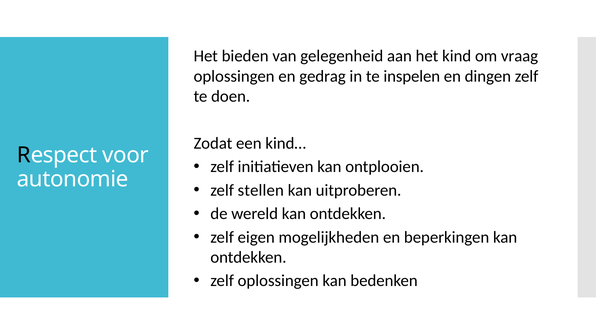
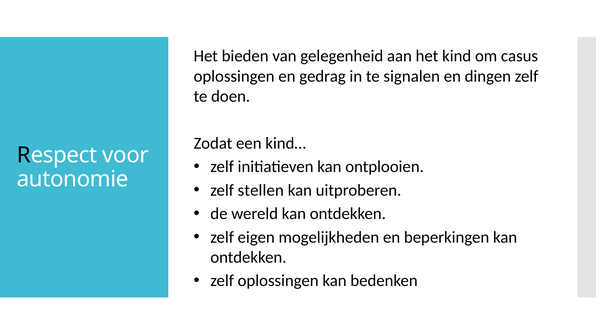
vraag: vraag -> casus
inspelen: inspelen -> signalen
